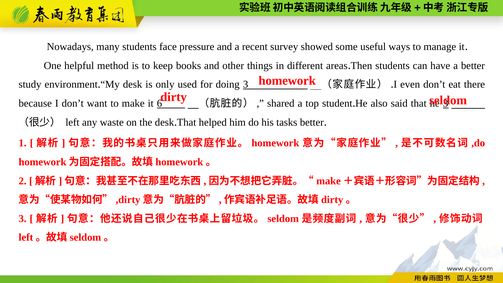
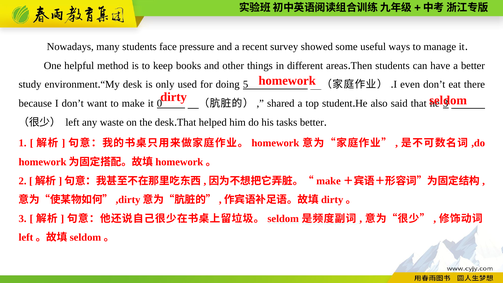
doing 3: 3 -> 5
6: 6 -> 0
